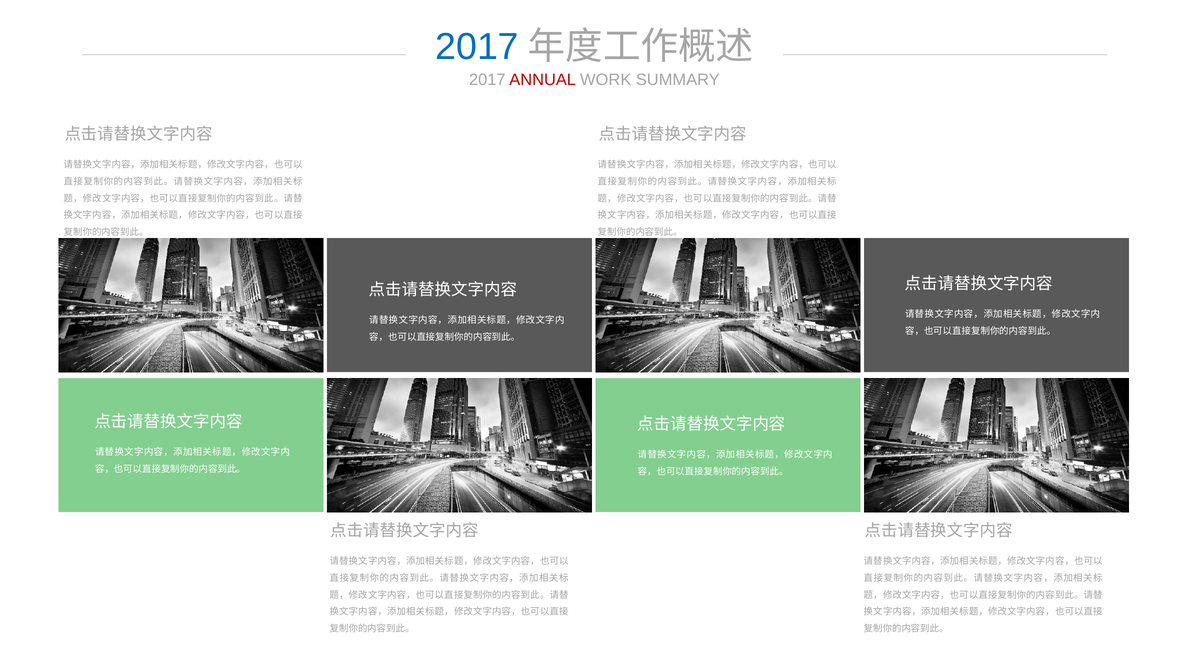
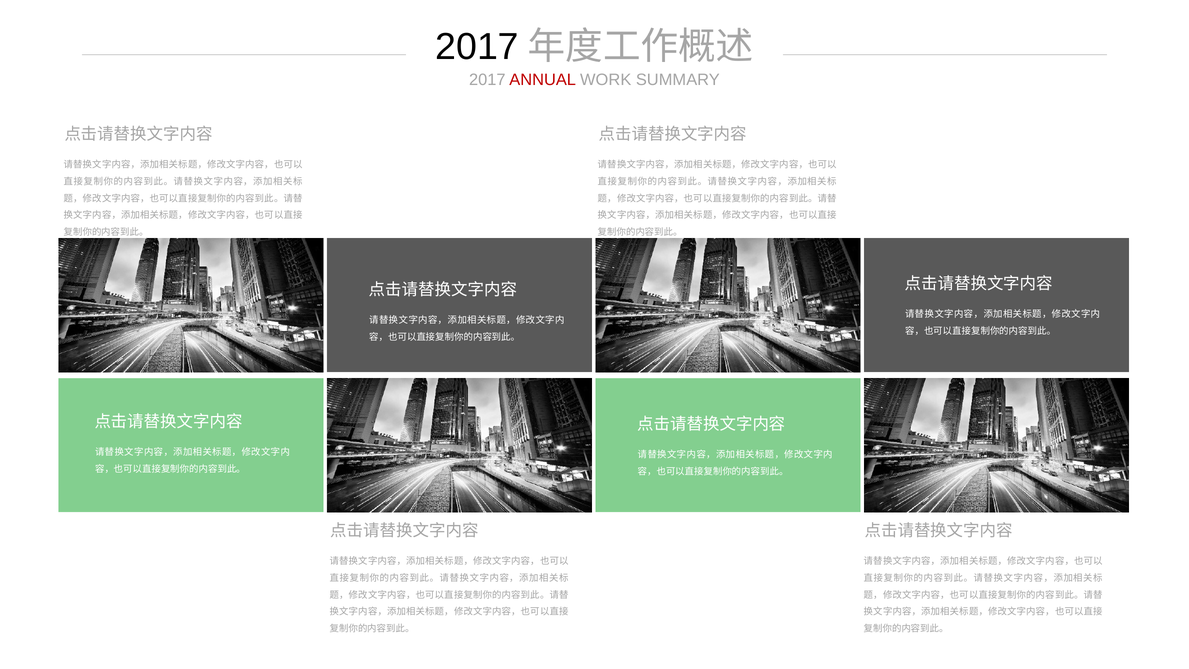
2017 at (477, 47) colour: blue -> black
